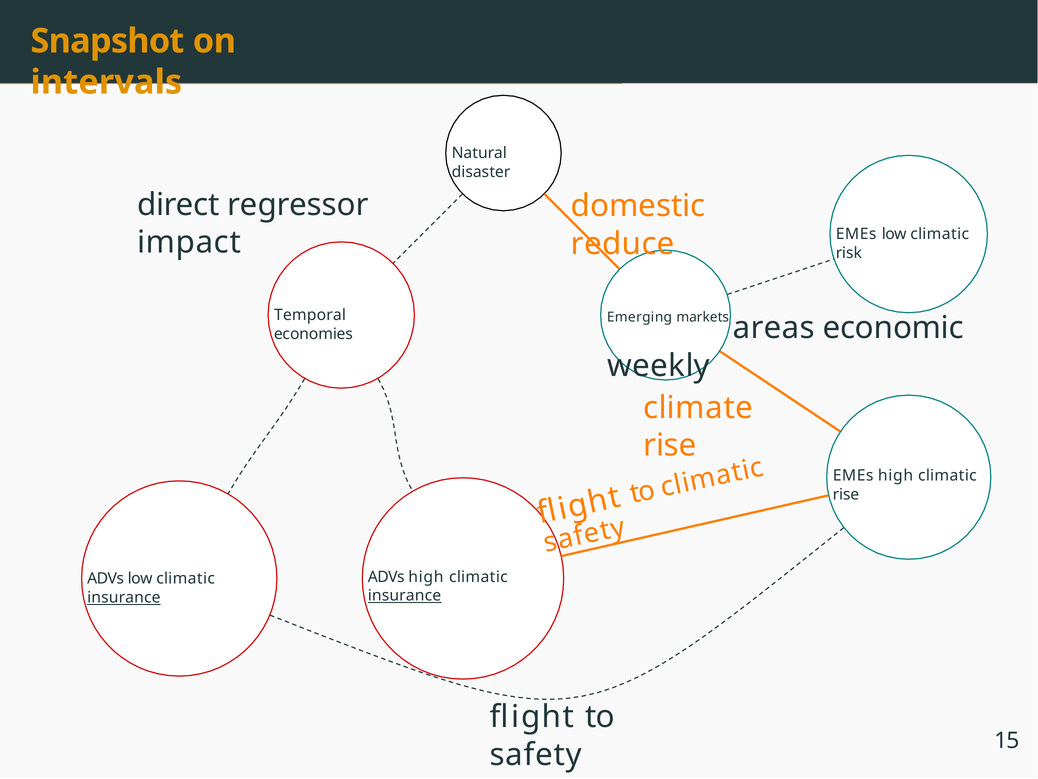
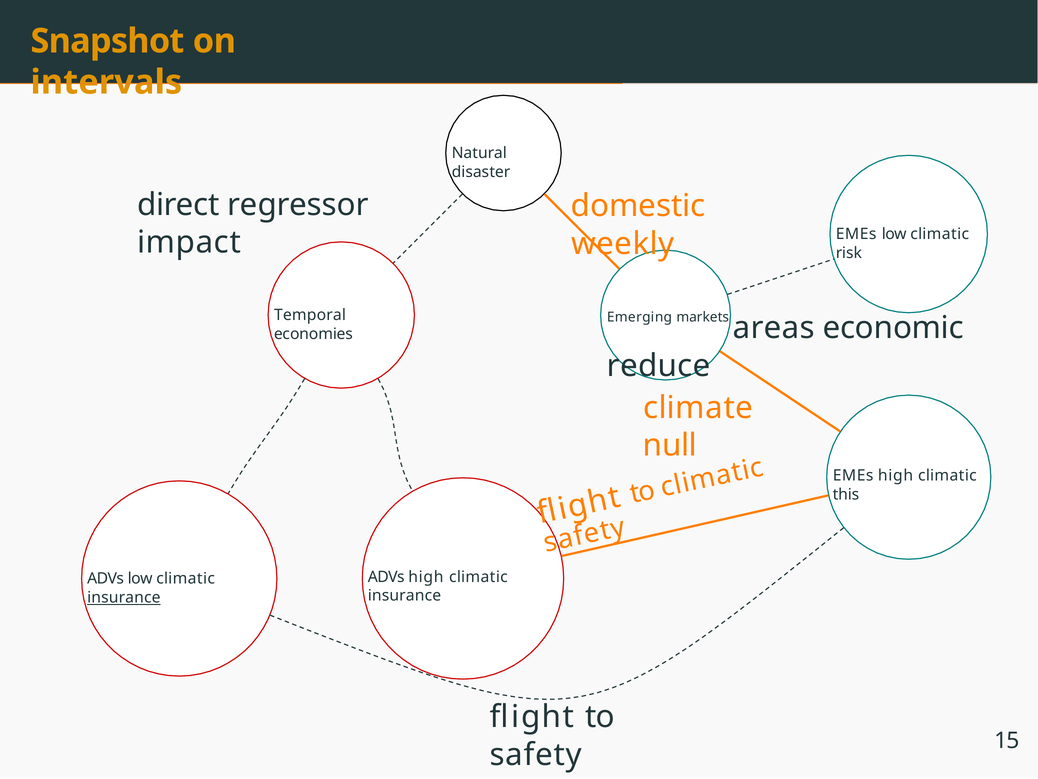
reduce: reduce -> weekly
weekly: weekly -> reduce
rise at (670, 446): rise -> null
rise at (846, 495): rise -> this
insurance at (404, 596) underline: present -> none
